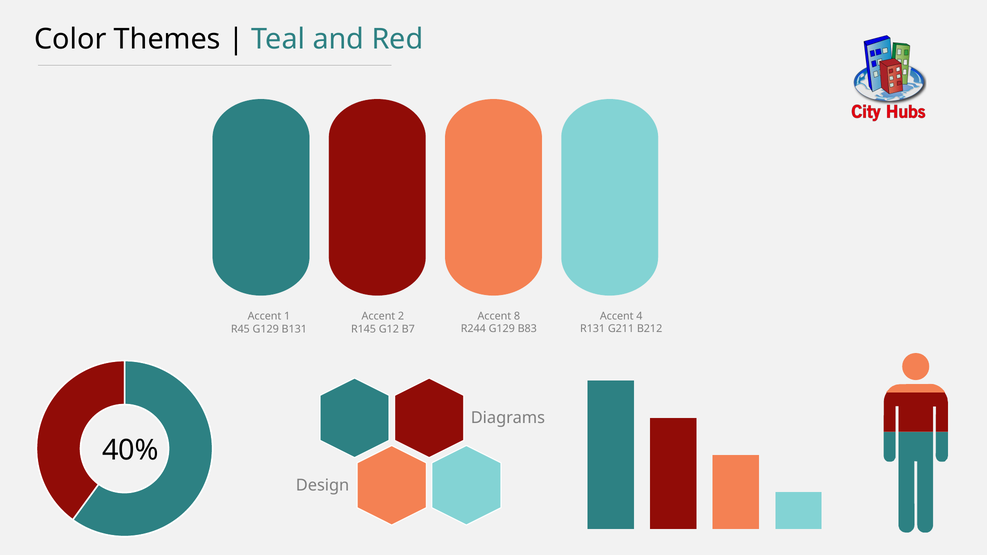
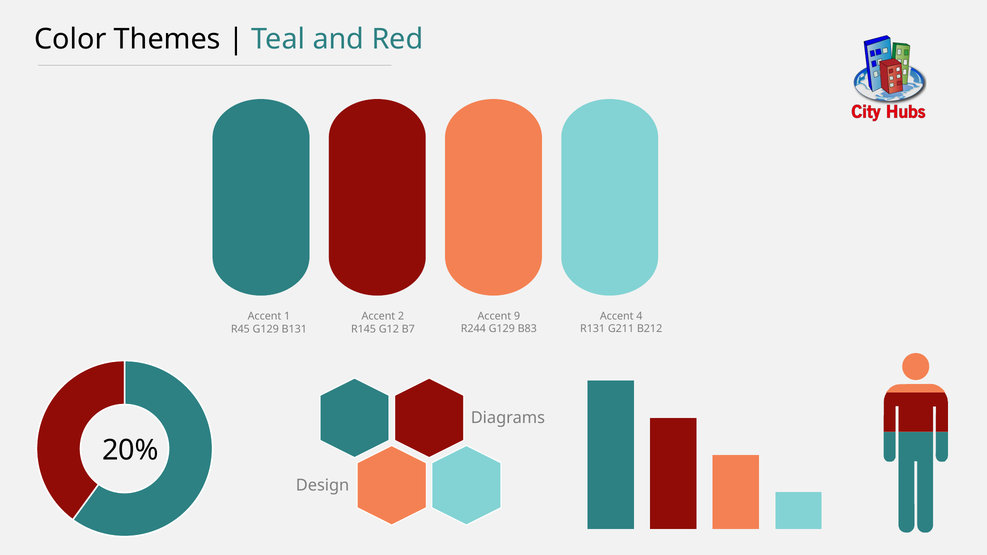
8: 8 -> 9
40%: 40% -> 20%
